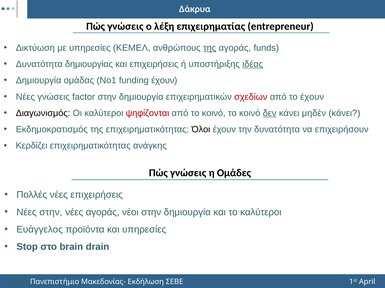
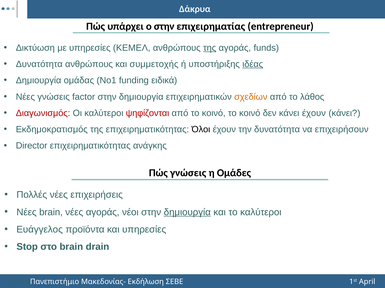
γνώσεις at (125, 27): γνώσεις -> υπάρχει
ο λέξη: λέξη -> στην
Δυνατότητα δημιουργίας: δημιουργίας -> ανθρώπους
και επιχειρήσεις: επιχειρήσεις -> συμμετοχής
funding έχουν: έχουν -> ειδικά
σχεδίων colour: red -> orange
το έχουν: έχουν -> λάθος
Διαγωνισμός colour: black -> red
δεν underline: present -> none
κάνει μηδέν: μηδέν -> έχουν
Κερδίζει: Κερδίζει -> Director
Νέες στην: στην -> brain
δημιουργία at (187, 213) underline: none -> present
